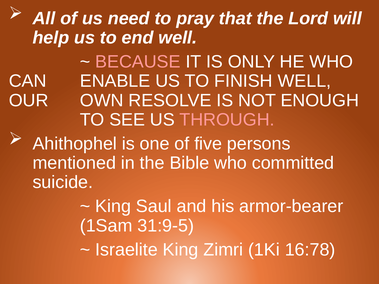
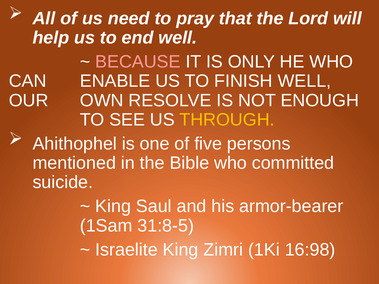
THROUGH colour: pink -> yellow
31:9-5: 31:9-5 -> 31:8-5
16:78: 16:78 -> 16:98
